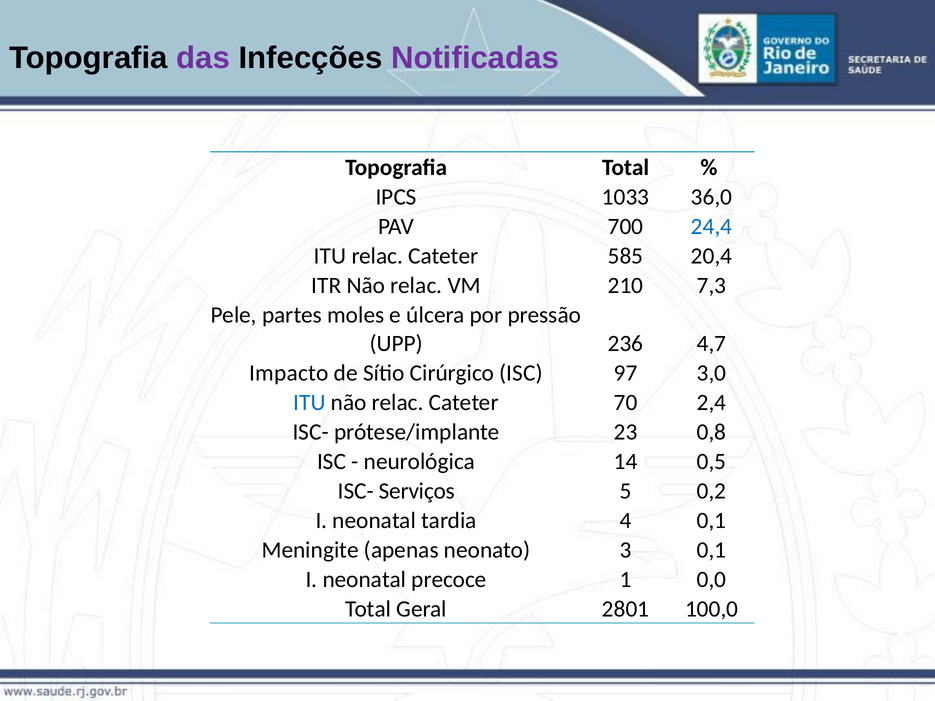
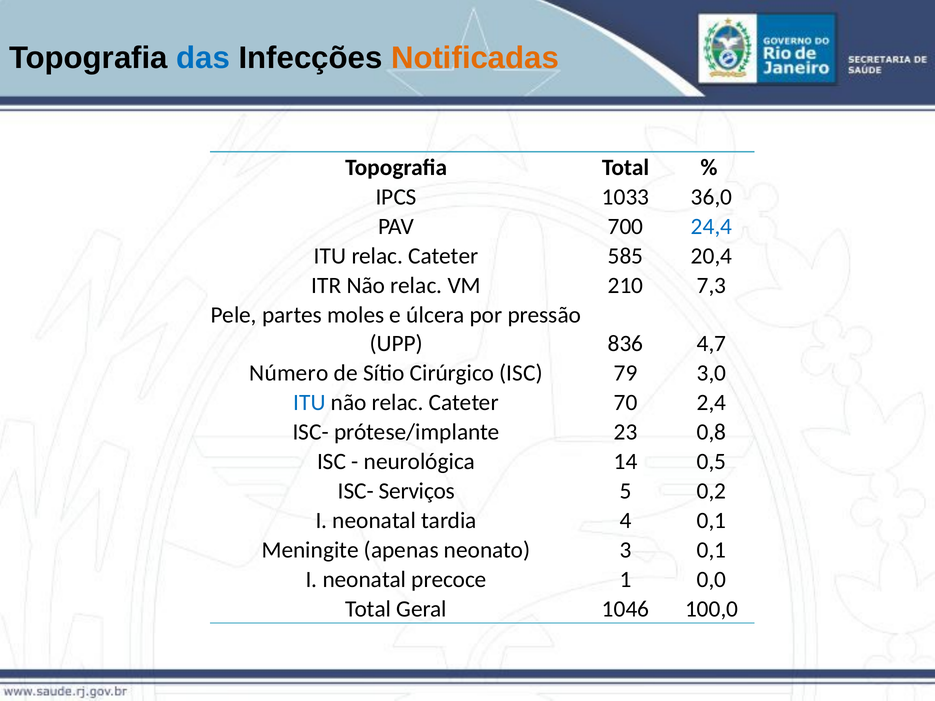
das colour: purple -> blue
Notificadas colour: purple -> orange
236: 236 -> 836
Impacto: Impacto -> Número
97: 97 -> 79
2801: 2801 -> 1046
